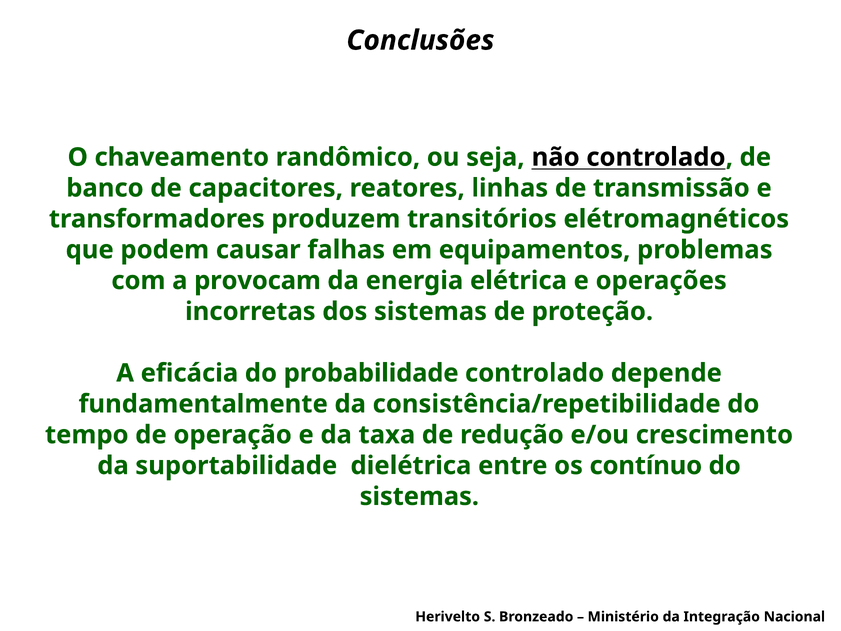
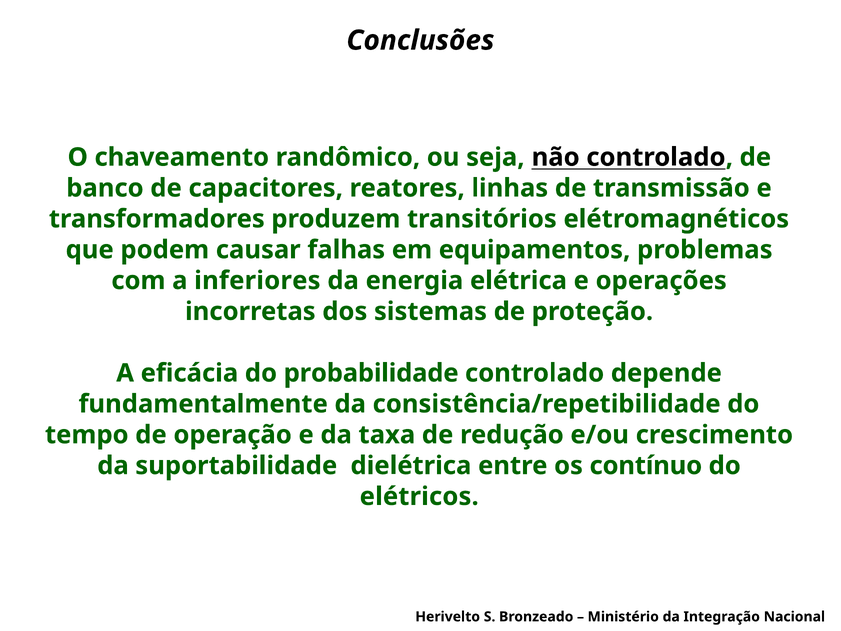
provocam: provocam -> inferiores
sistemas at (419, 496): sistemas -> elétricos
